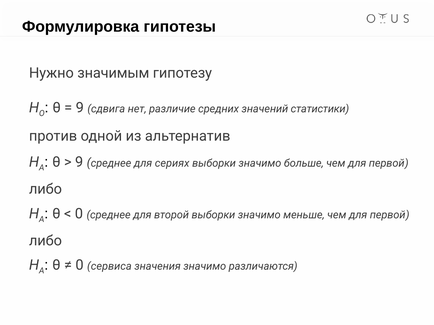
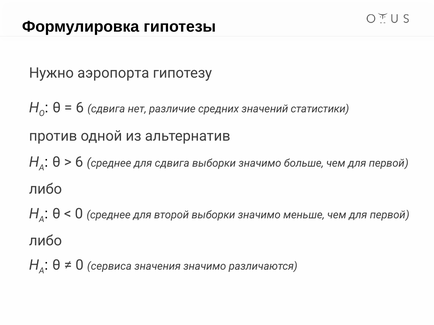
значимым: значимым -> аэропорта
9 at (80, 108): 9 -> 6
9 at (79, 162): 9 -> 6
для сериях: сериях -> сдвига
